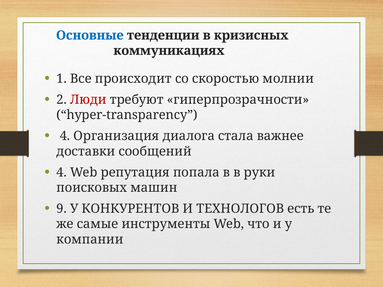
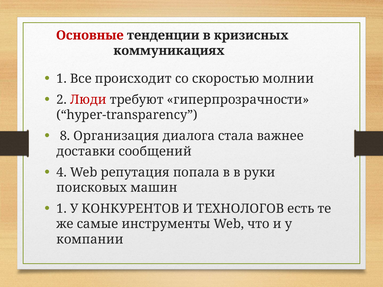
Основные colour: blue -> red
4 at (65, 136): 4 -> 8
9 at (62, 209): 9 -> 1
